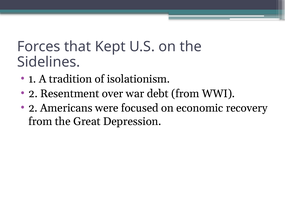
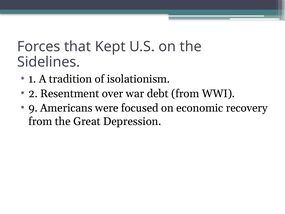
2 at (33, 108): 2 -> 9
